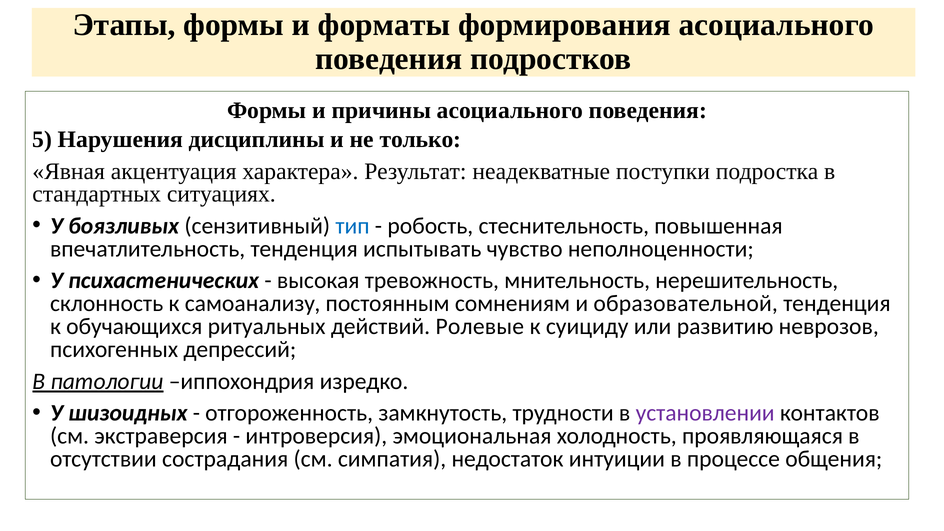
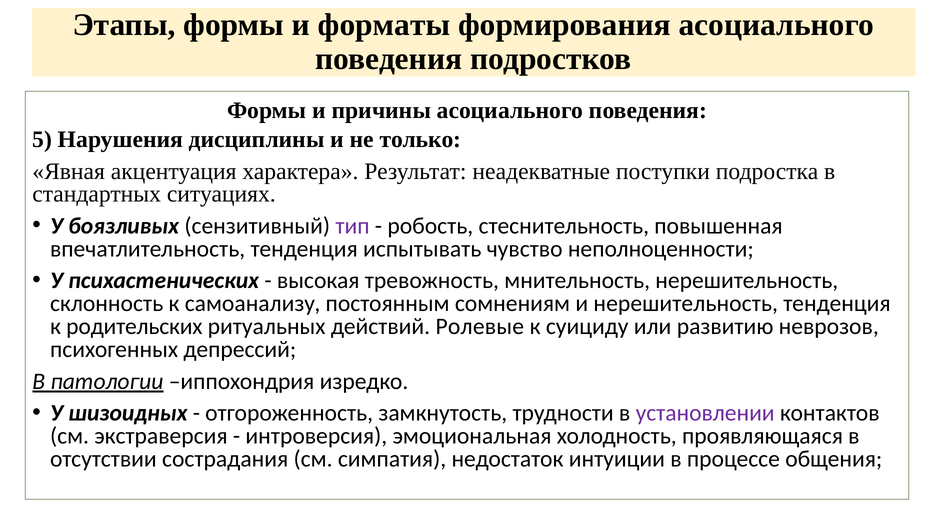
тип colour: blue -> purple
и образовательной: образовательной -> нерешительность
обучающихся: обучающихся -> родительских
